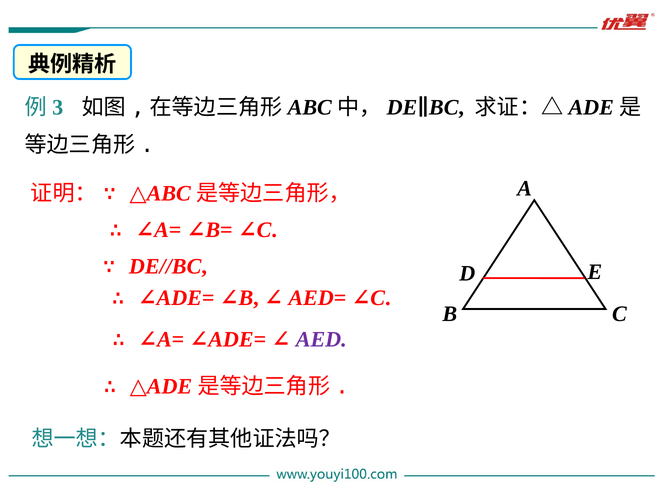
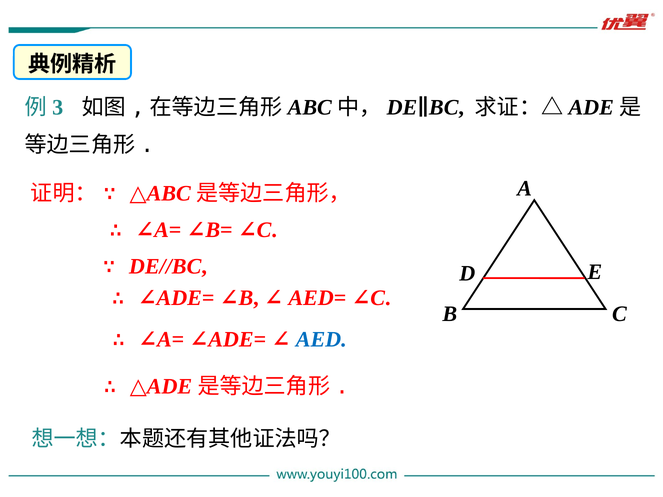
AED colour: purple -> blue
